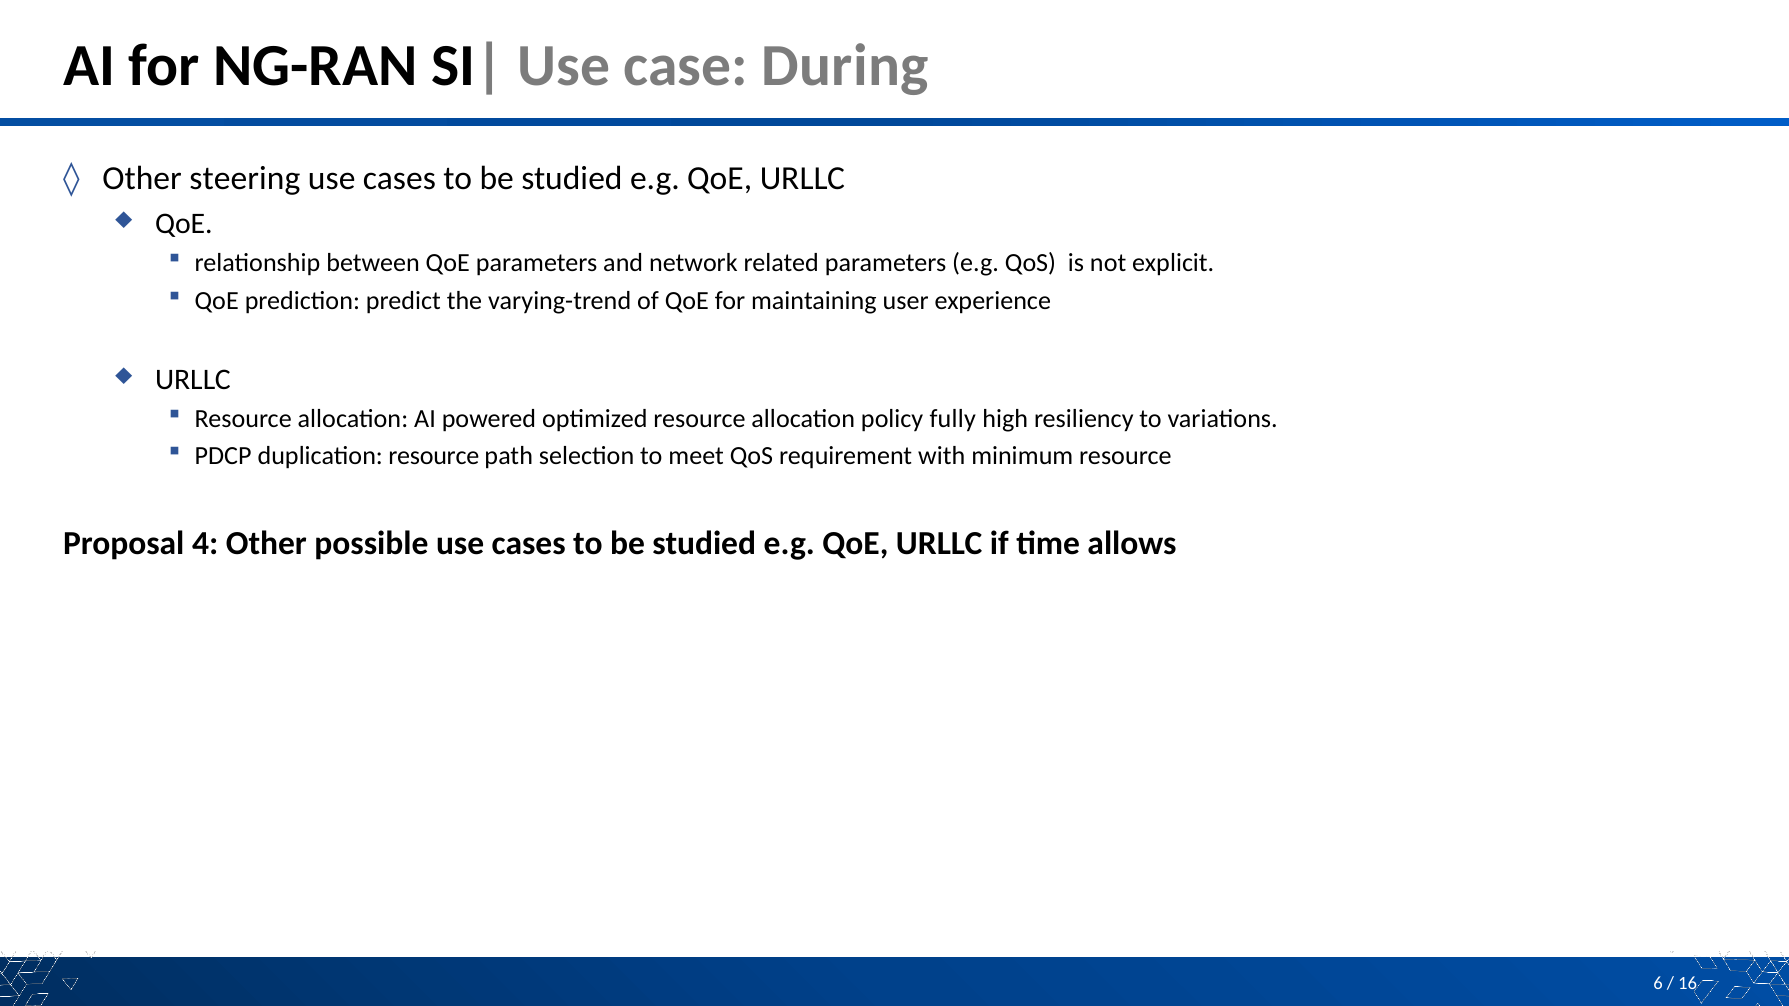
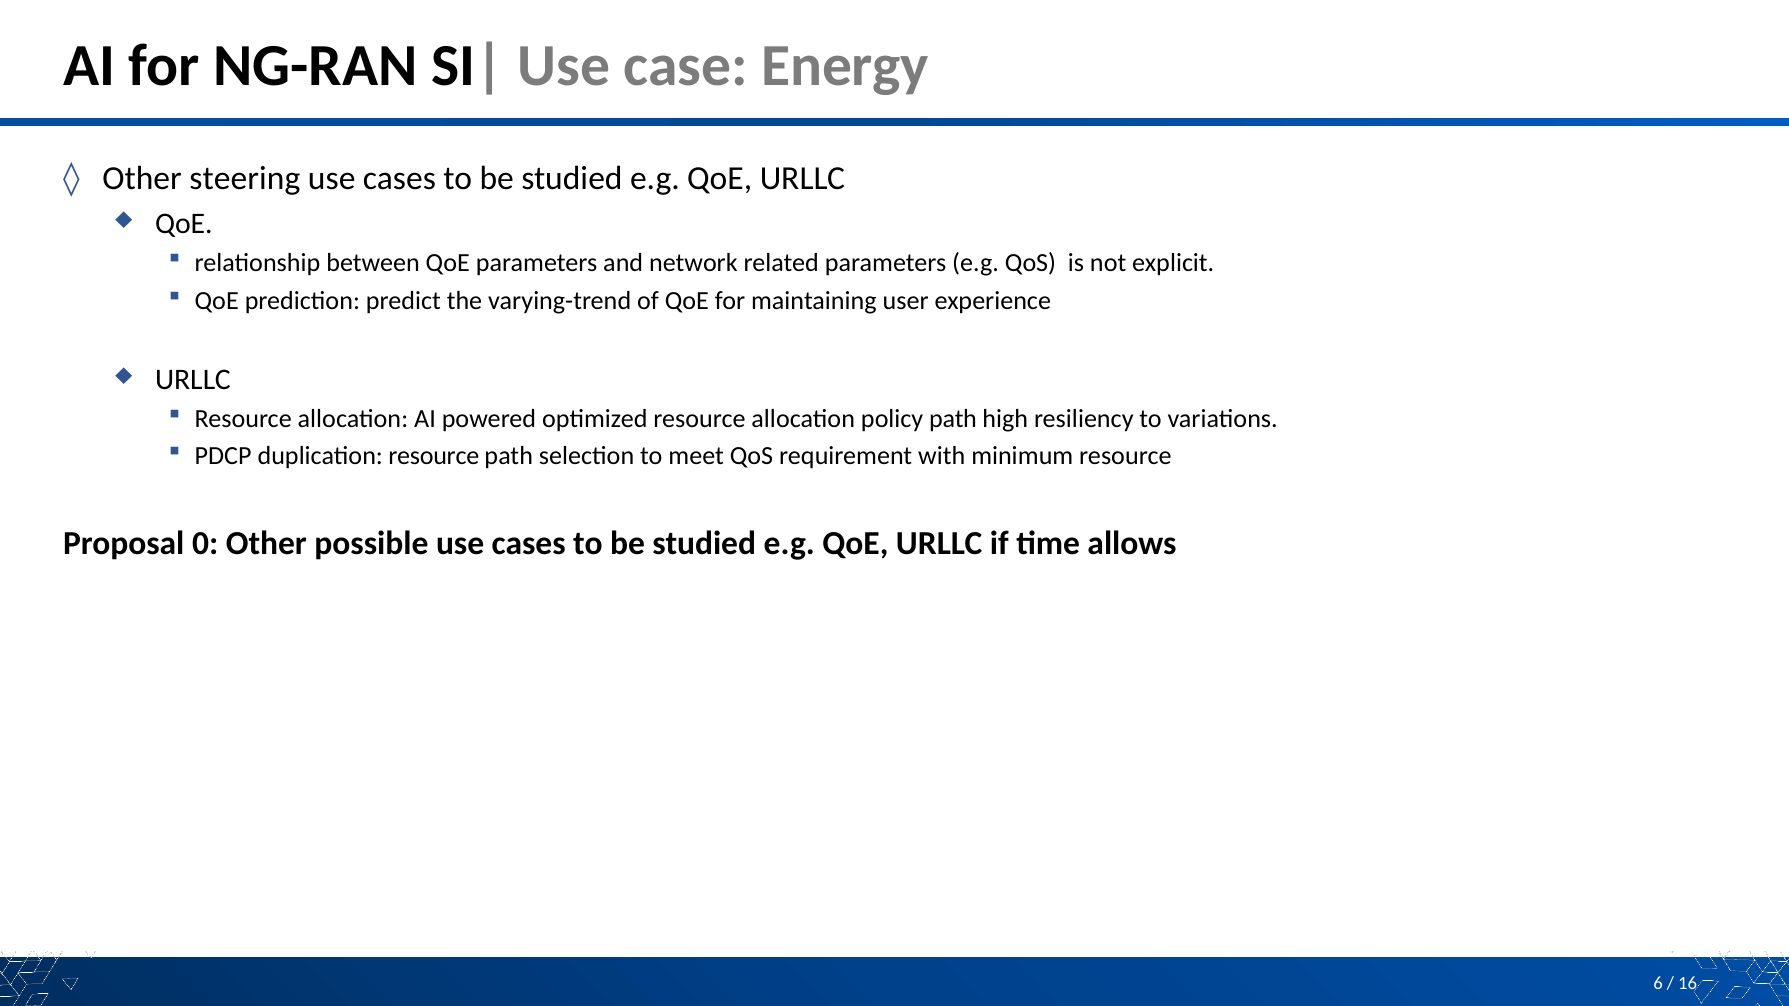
During: During -> Energy
policy fully: fully -> path
4: 4 -> 0
